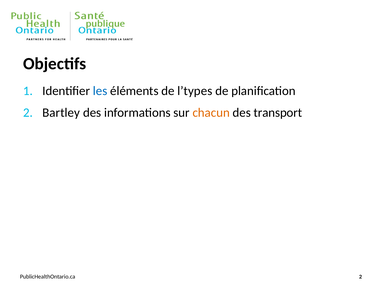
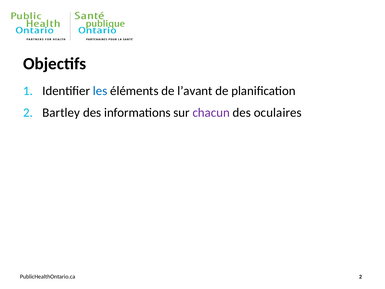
l’types: l’types -> l’avant
chacun colour: orange -> purple
transport: transport -> oculaires
